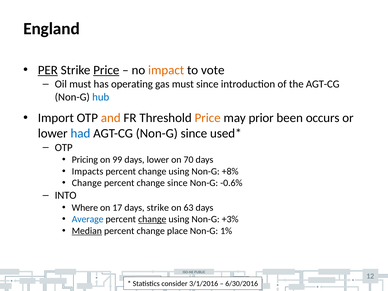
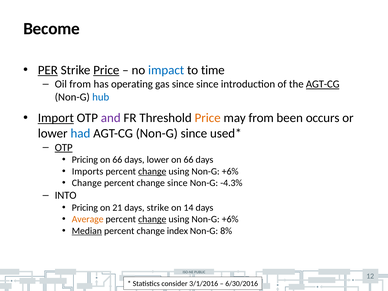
England: England -> Become
impact colour: orange -> blue
vote: vote -> time
Oil must: must -> from
gas must: must -> since
AGT-CG at (323, 84) underline: none -> present
Import underline: none -> present
and colour: orange -> purple
may prior: prior -> from
OTP at (64, 148) underline: none -> present
99 at (117, 160): 99 -> 66
lower on 70: 70 -> 66
Impacts: Impacts -> Imports
change at (152, 171) underline: none -> present
+8% at (230, 171): +8% -> +6%
-0.6%: -0.6% -> -4.3%
Where at (85, 208): Where -> Pricing
17: 17 -> 21
63: 63 -> 14
Average colour: blue -> orange
+3% at (230, 219): +3% -> +6%
place: place -> index
1%: 1% -> 8%
